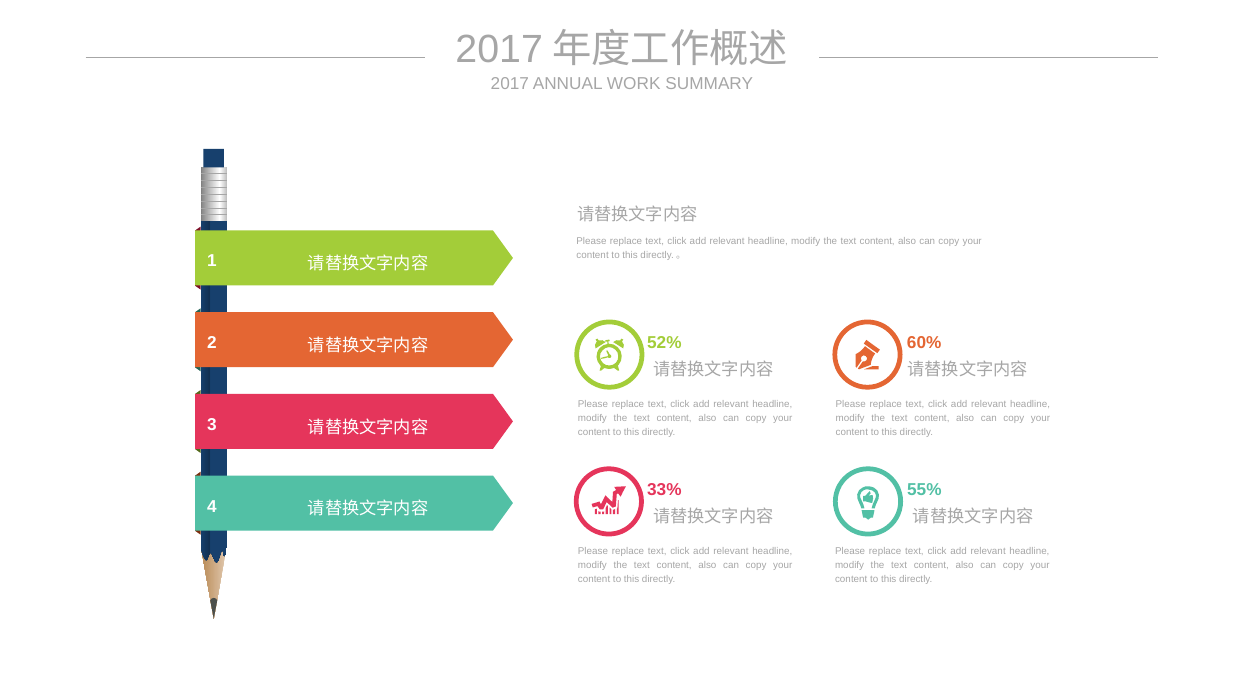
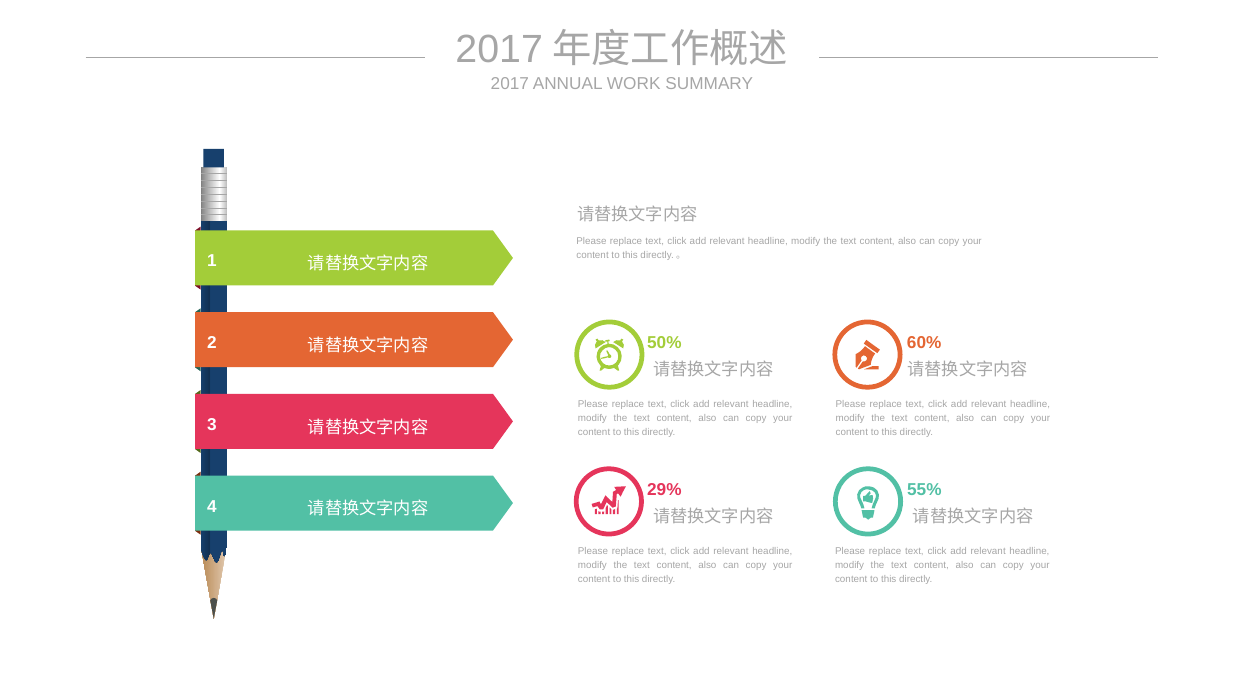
52%: 52% -> 50%
33%: 33% -> 29%
